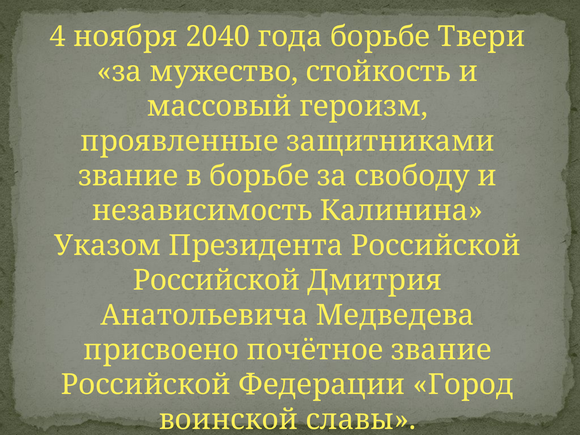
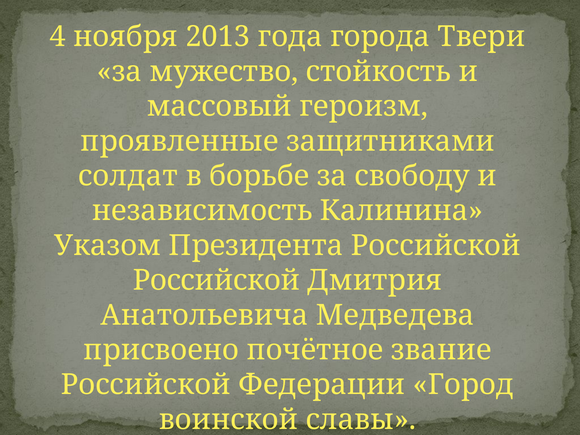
2040: 2040 -> 2013
года борьбе: борьбе -> города
звание at (128, 176): звание -> солдат
